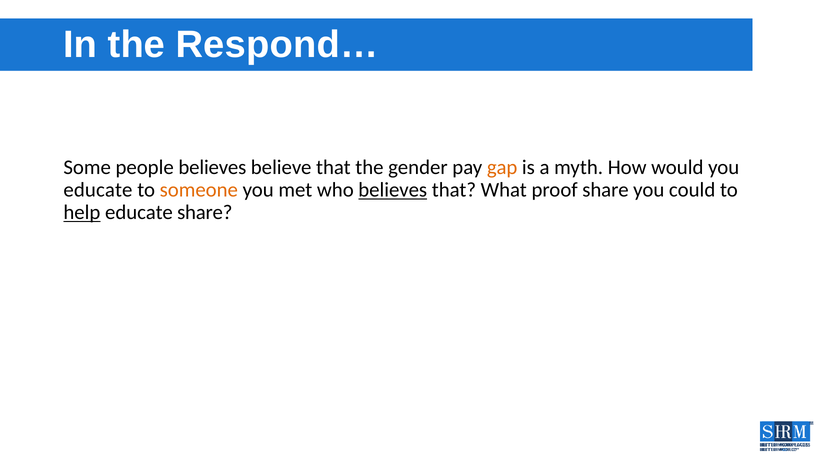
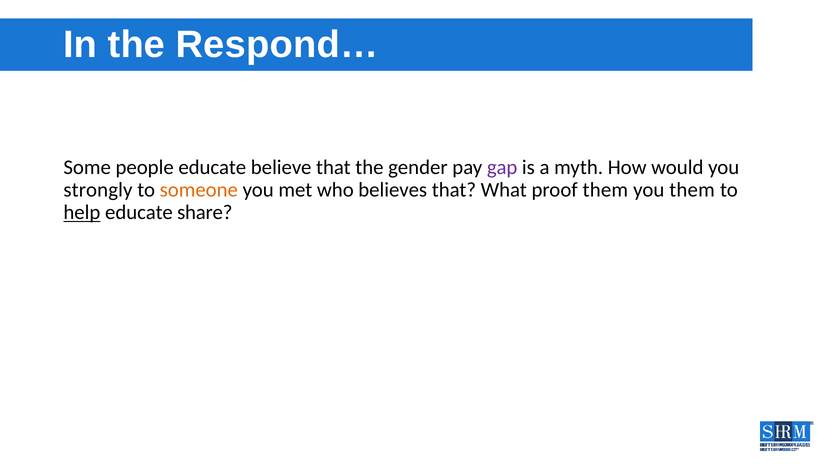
people believes: believes -> educate
gap colour: orange -> purple
educate at (98, 190): educate -> strongly
believes at (393, 190) underline: present -> none
proof share: share -> them
you could: could -> them
